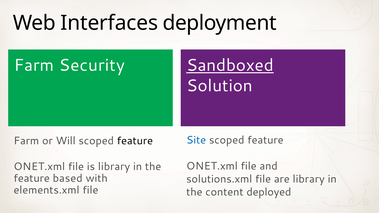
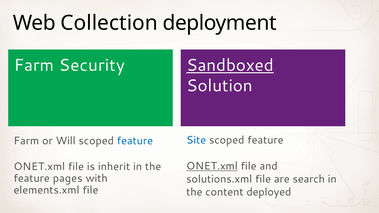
Interfaces: Interfaces -> Collection
feature at (135, 141) colour: black -> blue
ONET.xml at (212, 166) underline: none -> present
is library: library -> inherit
based: based -> pages
are library: library -> search
